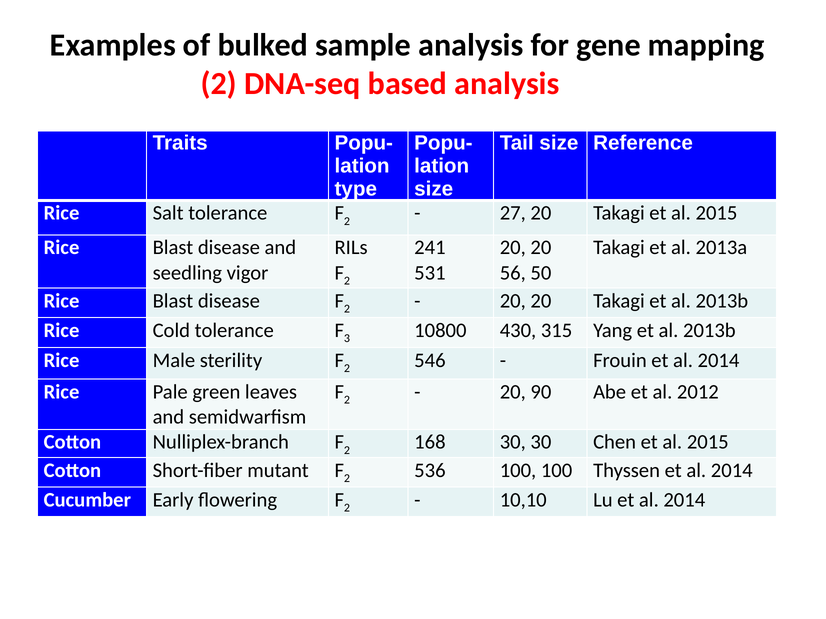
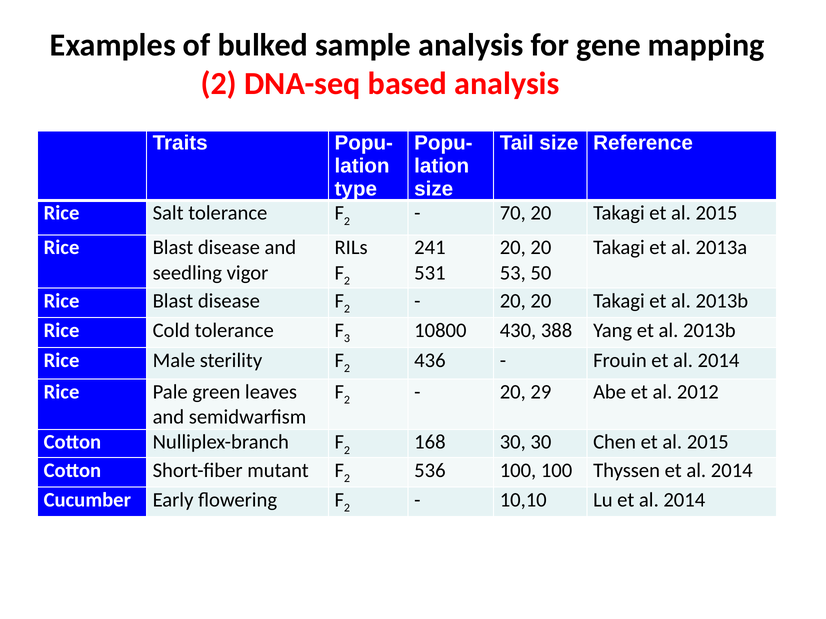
27: 27 -> 70
56: 56 -> 53
315: 315 -> 388
546: 546 -> 436
90: 90 -> 29
